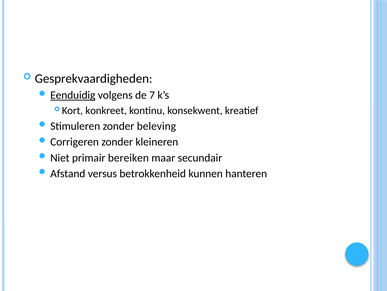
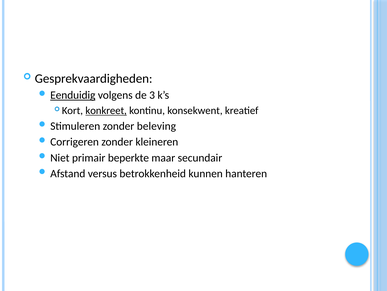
7: 7 -> 3
konkreet underline: none -> present
bereiken: bereiken -> beperkte
